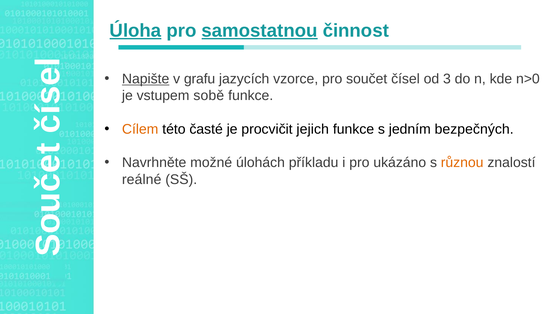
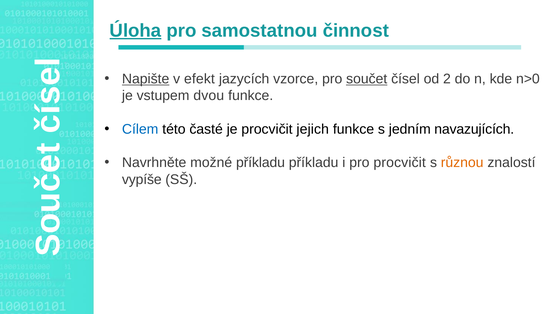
samostatnou underline: present -> none
grafu: grafu -> efekt
součet underline: none -> present
3: 3 -> 2
sobě: sobě -> dvou
Cílem colour: orange -> blue
bezpečných: bezpečných -> navazujících
možné úlohách: úlohách -> příkladu
pro ukázáno: ukázáno -> procvičit
reálné: reálné -> vypíše
